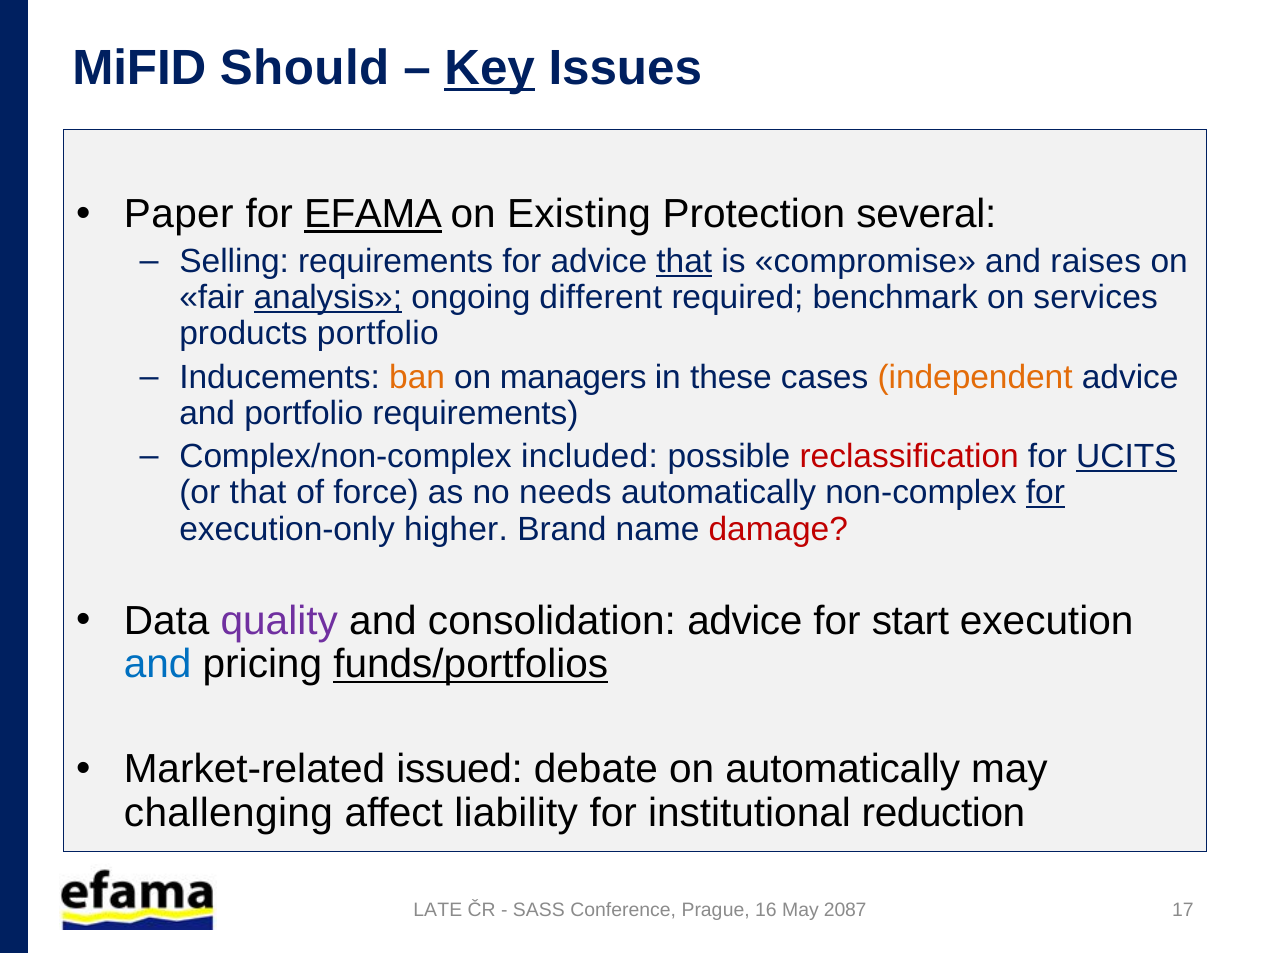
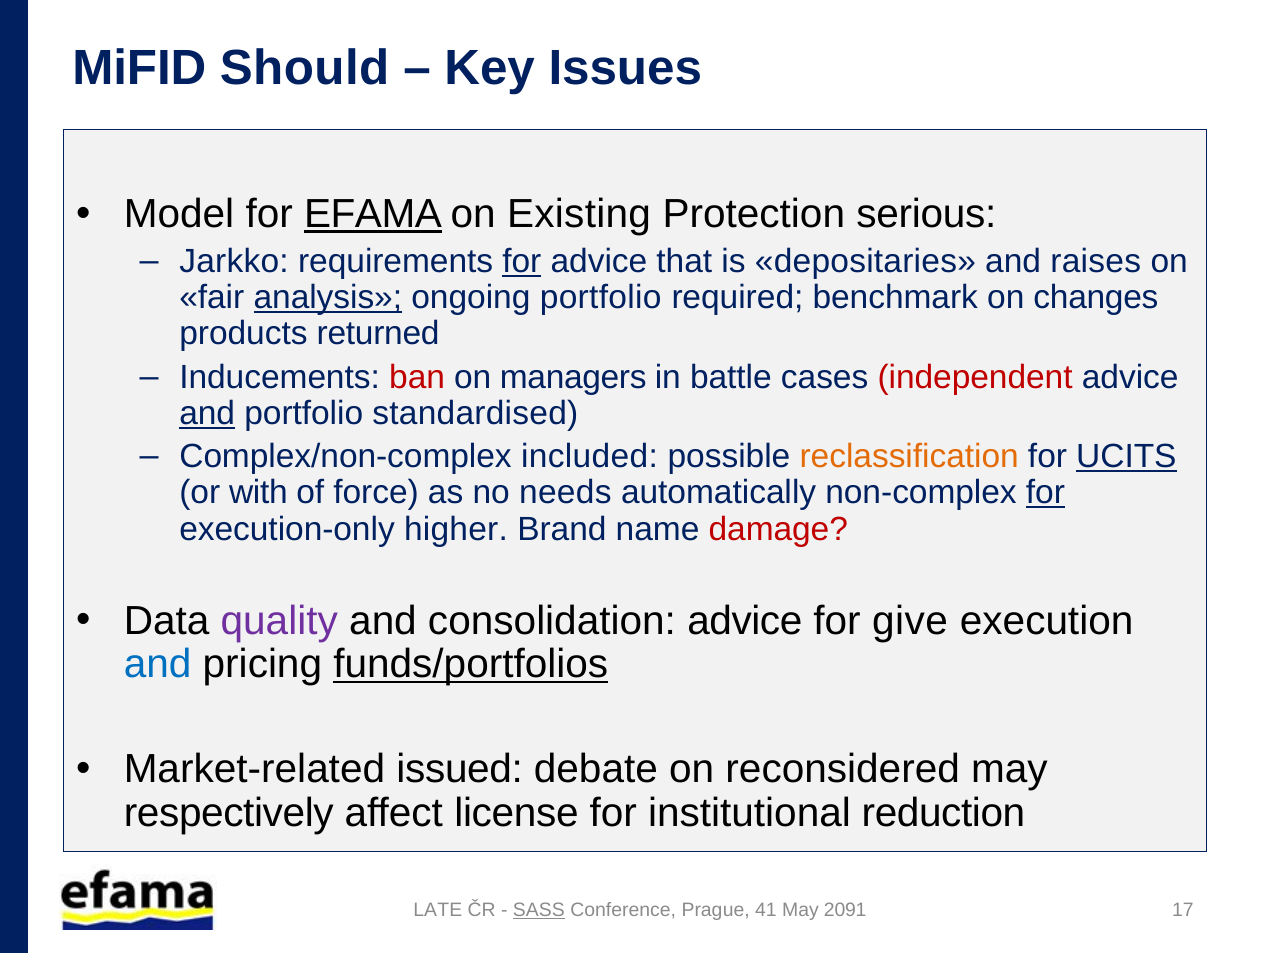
Key underline: present -> none
Paper: Paper -> Model
several: several -> serious
Selling: Selling -> Jarkko
for at (522, 261) underline: none -> present
that at (684, 261) underline: present -> none
compromise: compromise -> depositaries
ongoing different: different -> portfolio
services: services -> changes
products portfolio: portfolio -> returned
ban colour: orange -> red
these: these -> battle
independent colour: orange -> red
and at (207, 413) underline: none -> present
portfolio requirements: requirements -> standardised
reclassification colour: red -> orange
or that: that -> with
start: start -> give
on automatically: automatically -> reconsidered
challenging: challenging -> respectively
liability: liability -> license
SASS underline: none -> present
16: 16 -> 41
2087: 2087 -> 2091
